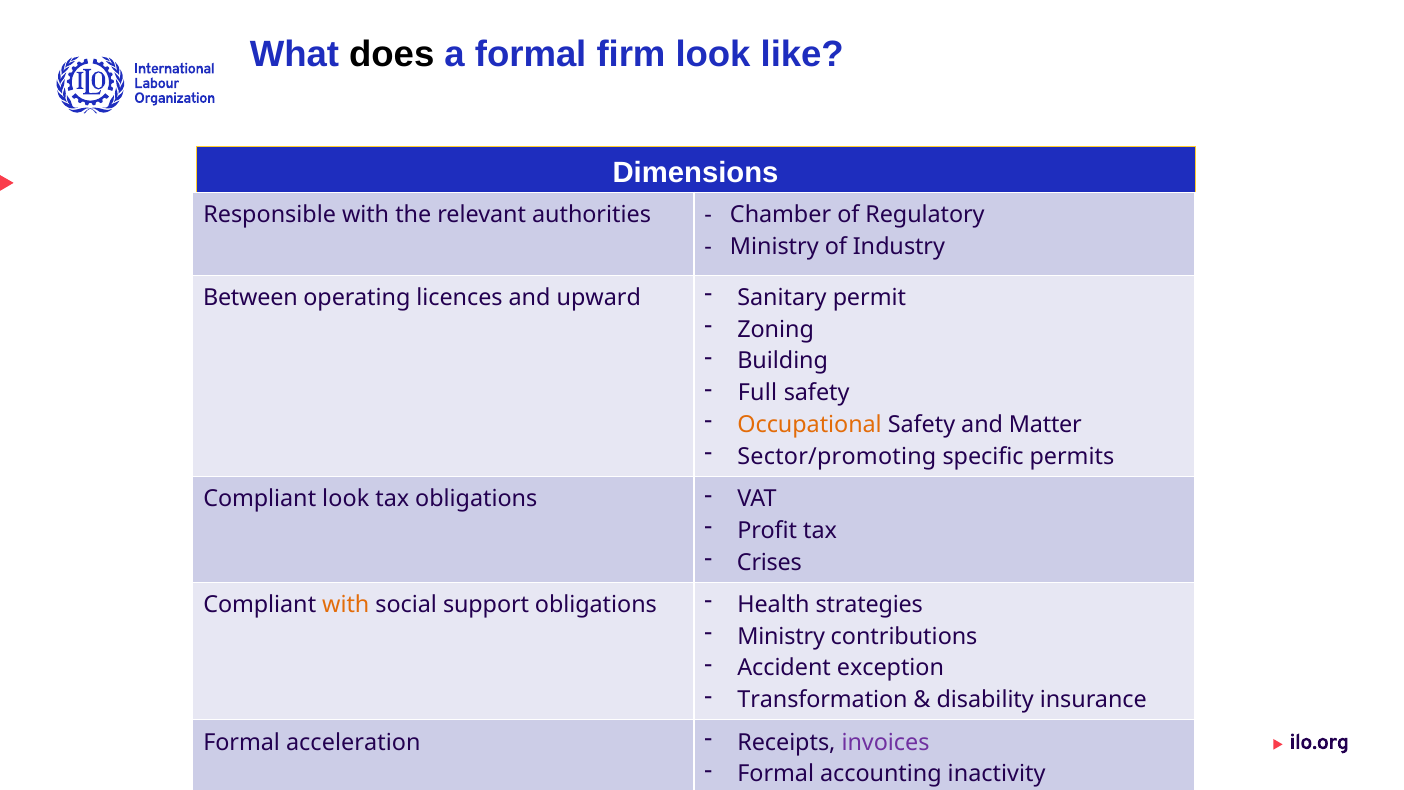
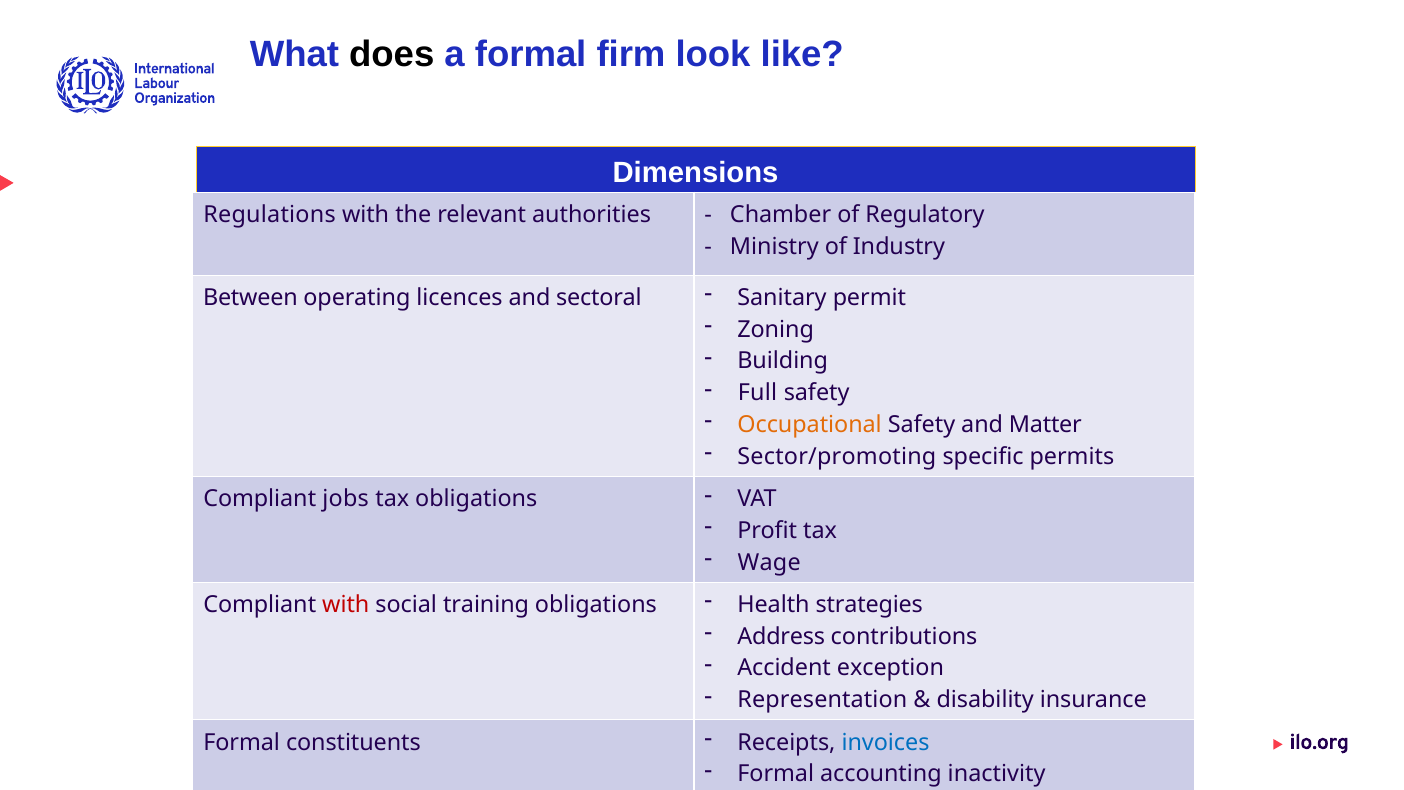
Responsible: Responsible -> Regulations
upward: upward -> sectoral
Compliant look: look -> jobs
Crises: Crises -> Wage
with at (346, 605) colour: orange -> red
support: support -> training
Ministry at (781, 636): Ministry -> Address
Transformation: Transformation -> Representation
acceleration: acceleration -> constituents
invoices colour: purple -> blue
